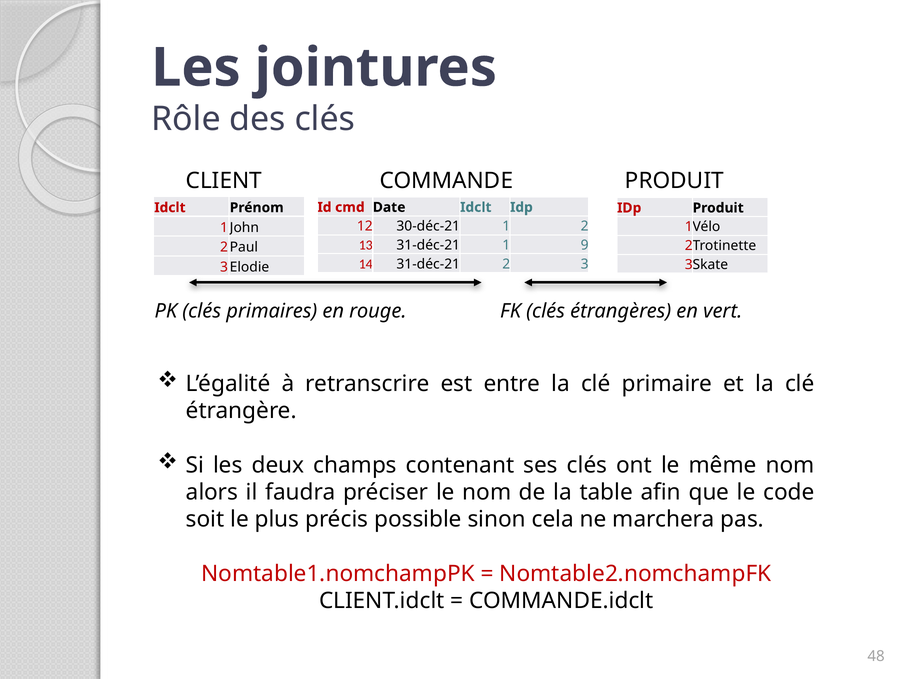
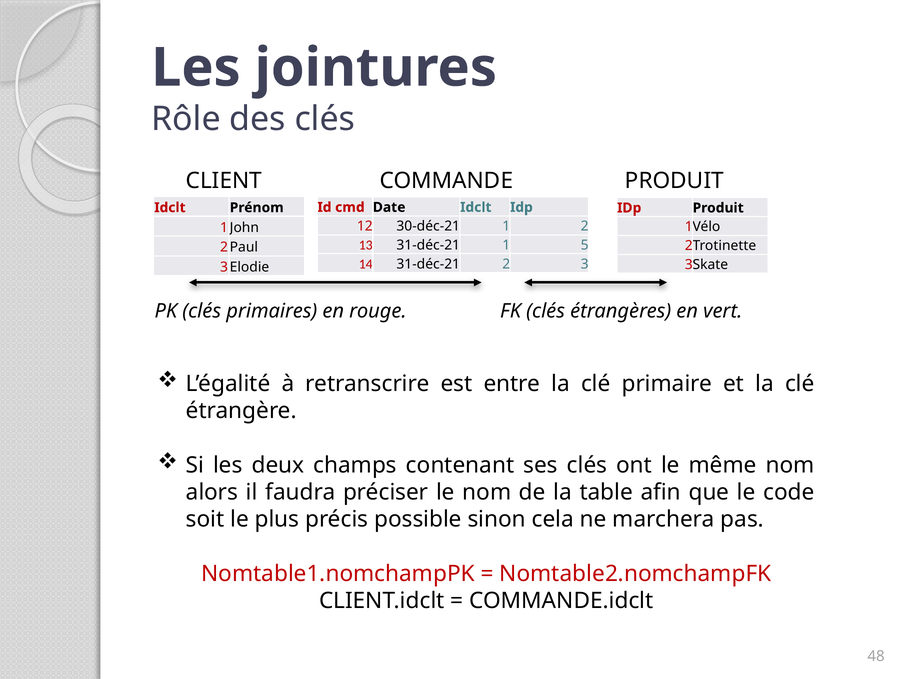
9: 9 -> 5
